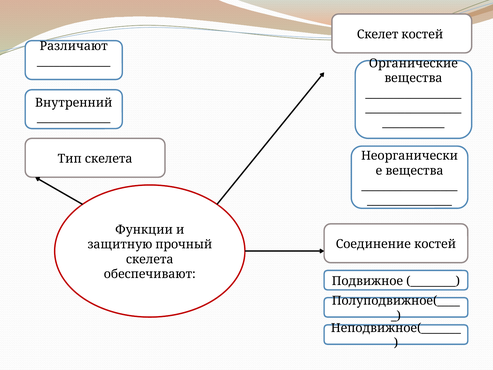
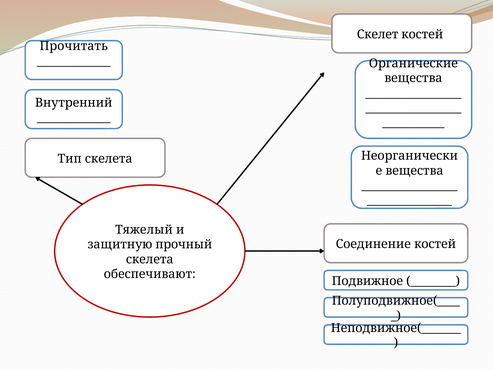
Различают: Различают -> Прочитать
Функции: Функции -> Тяжелый
